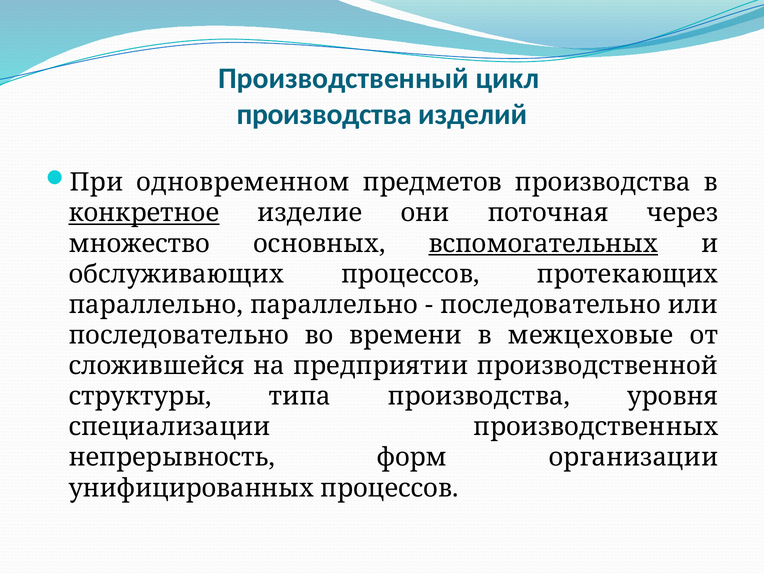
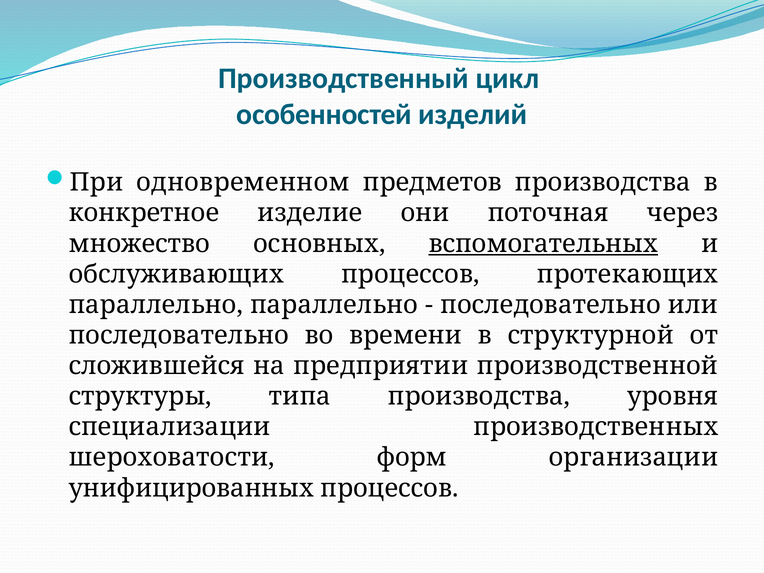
производства at (324, 114): производства -> особенностей
конкретное underline: present -> none
межцеховые: межцеховые -> структурной
непрерывность: непрерывность -> шероховатости
